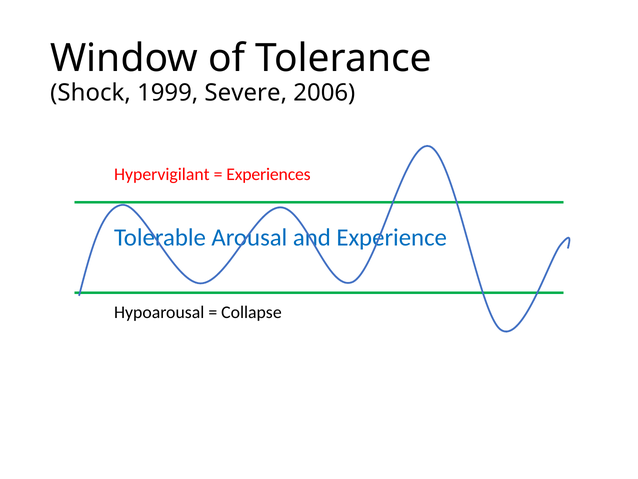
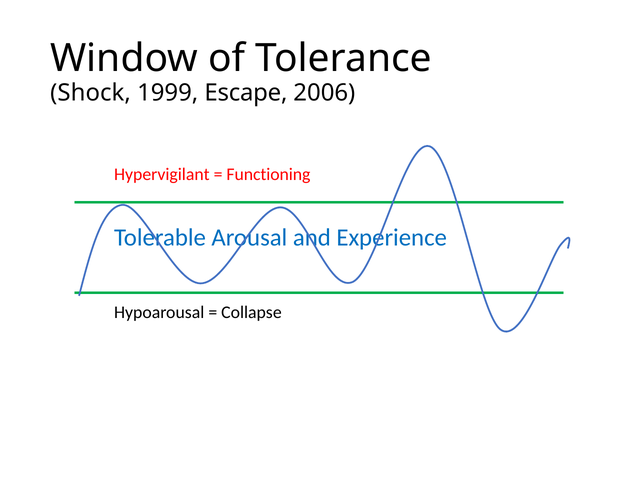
Severe: Severe -> Escape
Experiences: Experiences -> Functioning
